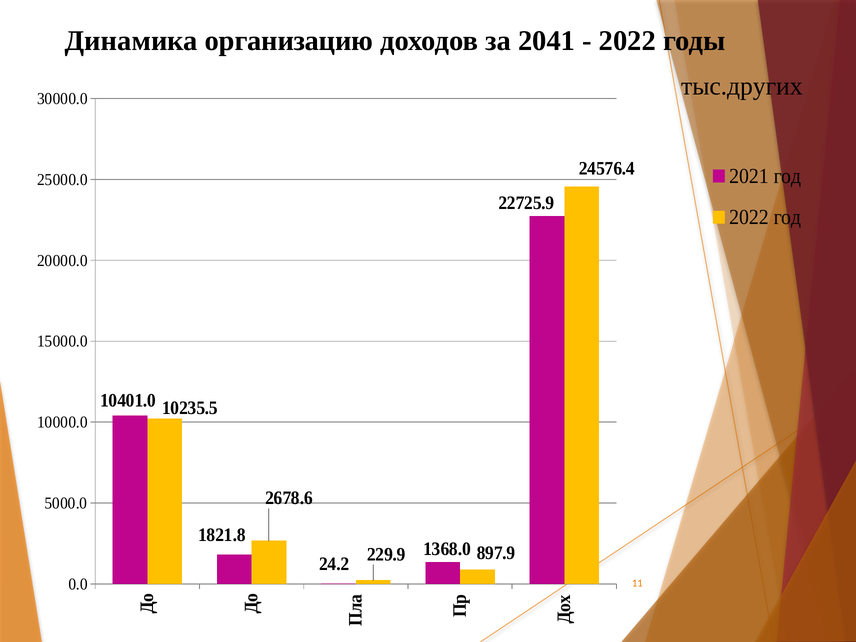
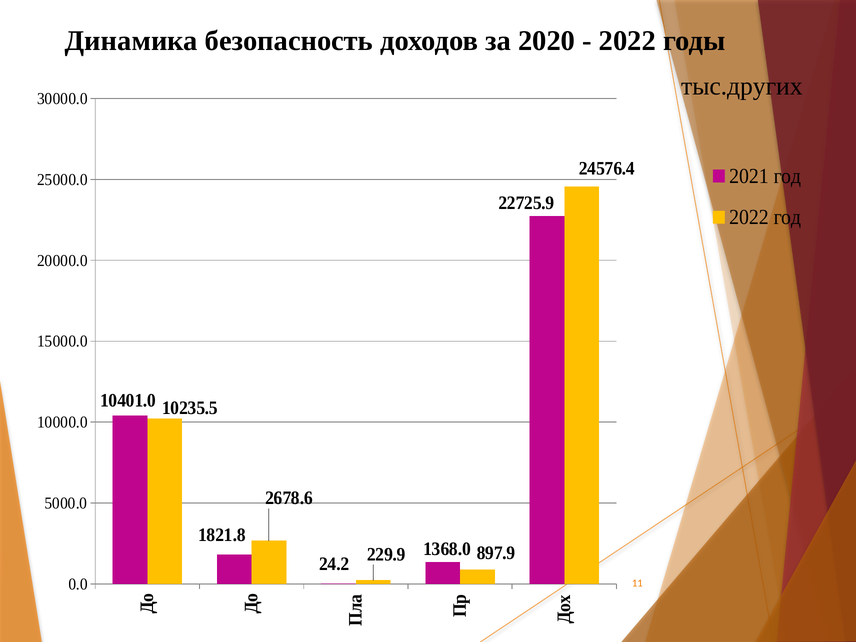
организацию: организацию -> безопасность
2041: 2041 -> 2020
